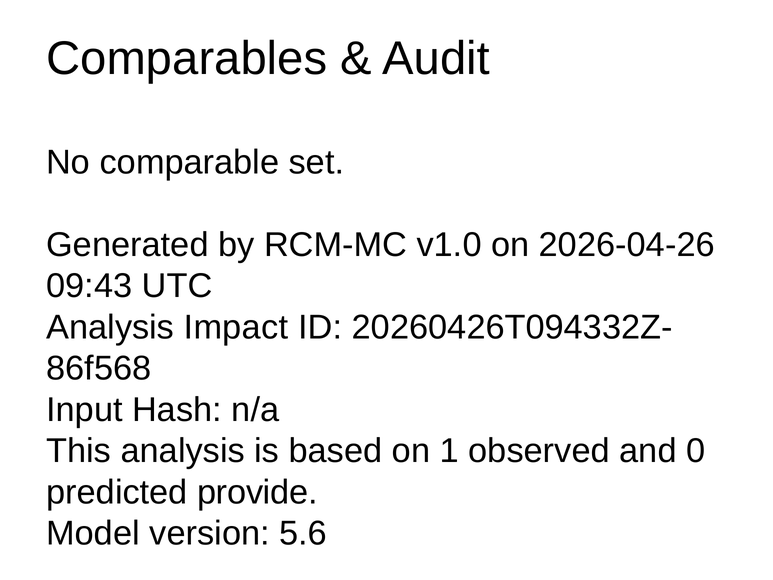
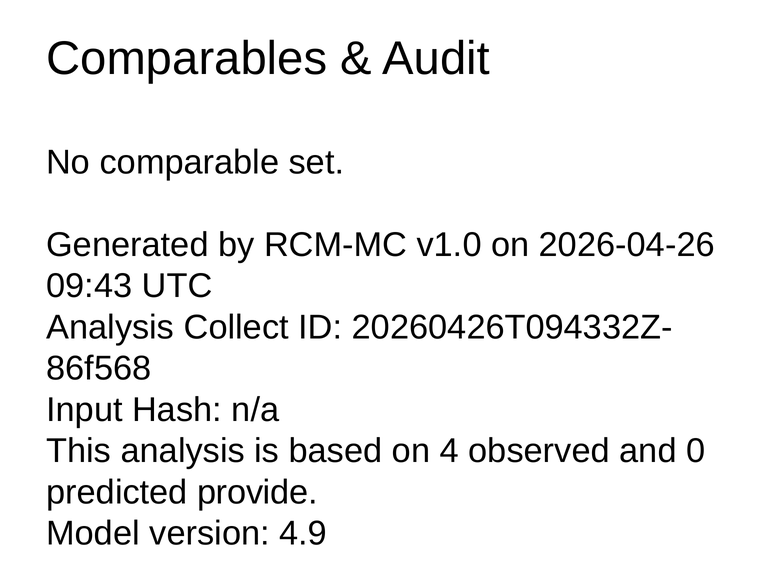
Impact: Impact -> Collect
1: 1 -> 4
5.6: 5.6 -> 4.9
